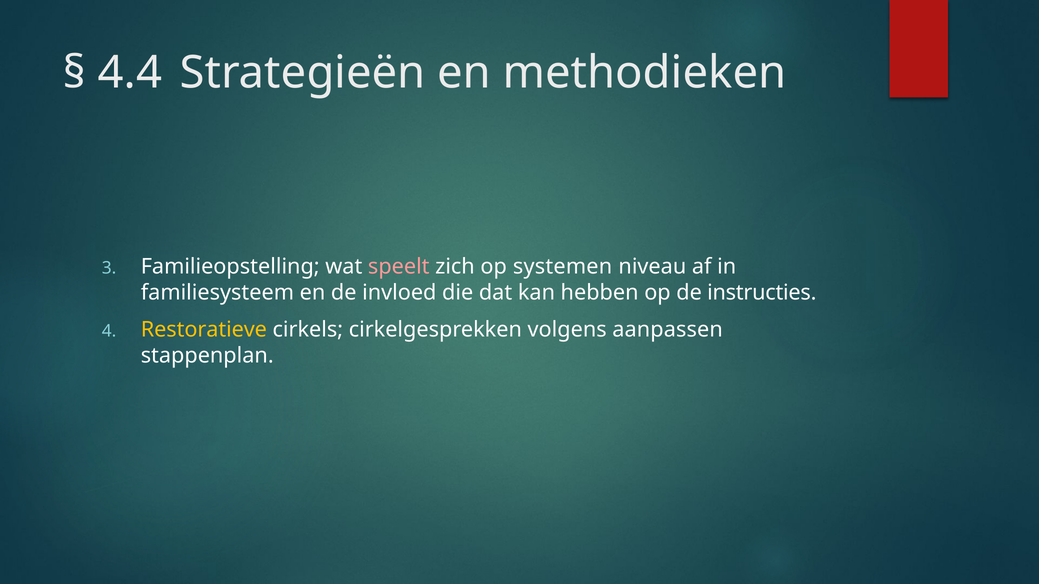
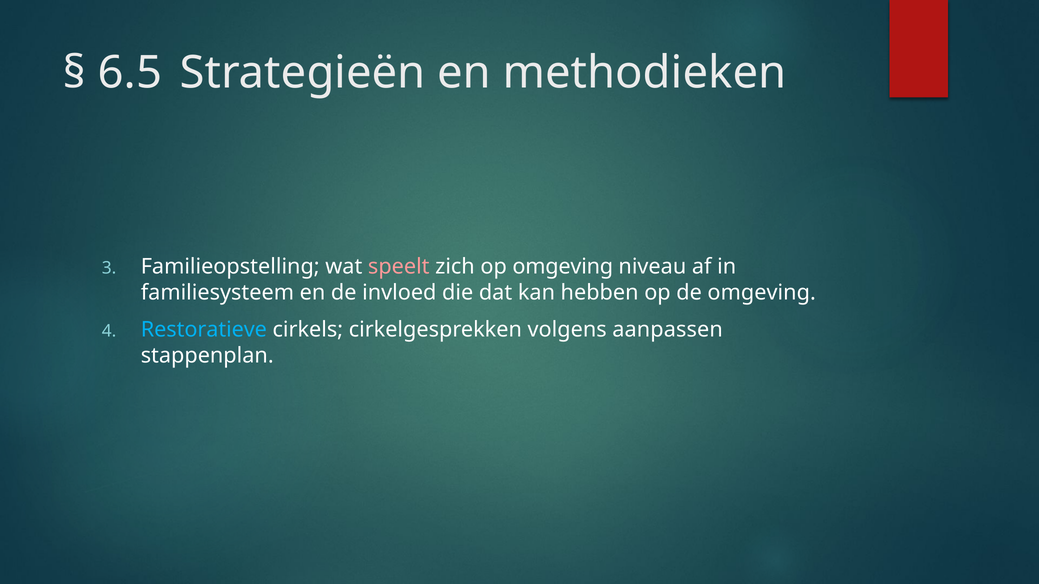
4.4: 4.4 -> 6.5
op systemen: systemen -> omgeving
de instructies: instructies -> omgeving
Restoratieve colour: yellow -> light blue
